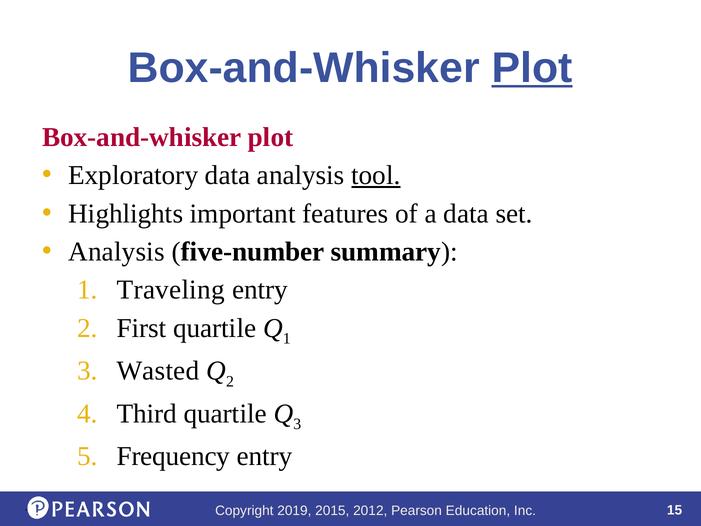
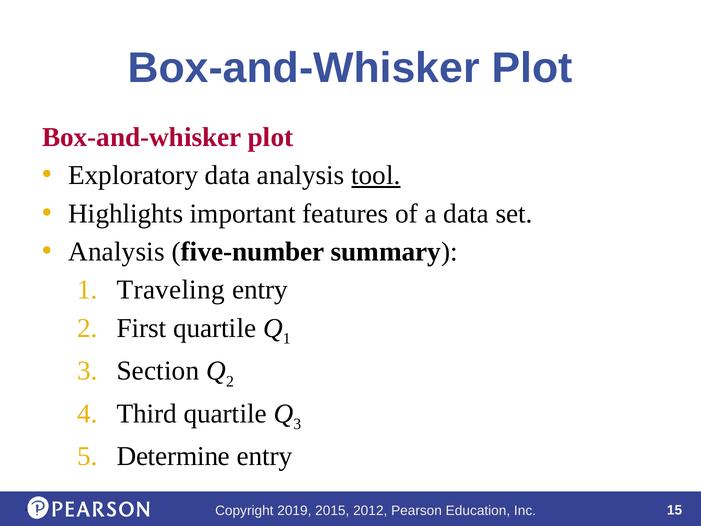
Plot at (532, 68) underline: present -> none
Wasted: Wasted -> Section
Frequency: Frequency -> Determine
